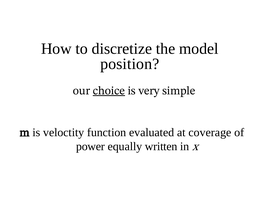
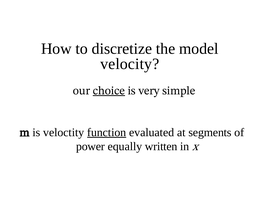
position: position -> velocity
function underline: none -> present
coverage: coverage -> segments
